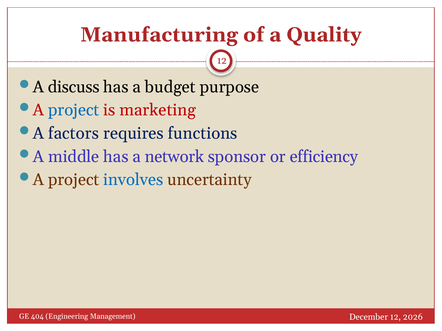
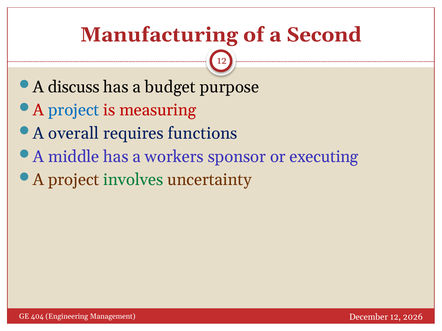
Quality: Quality -> Second
marketing: marketing -> measuring
factors: factors -> overall
network: network -> workers
efficiency: efficiency -> executing
involves colour: blue -> green
